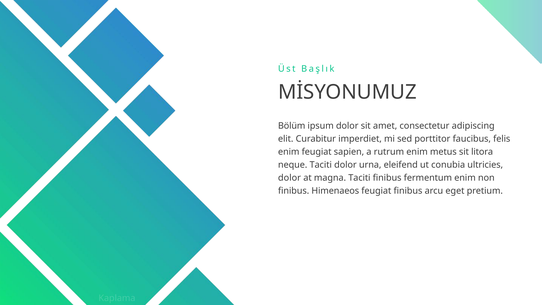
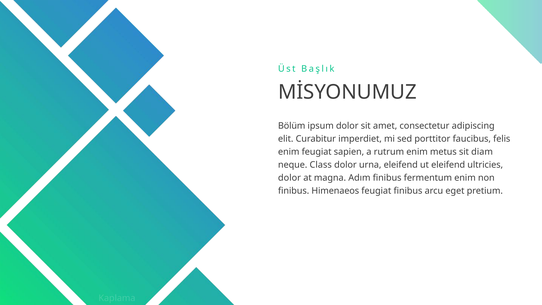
litora: litora -> diam
neque Taciti: Taciti -> Class
ut conubia: conubia -> eleifend
magna Taciti: Taciti -> Adım
